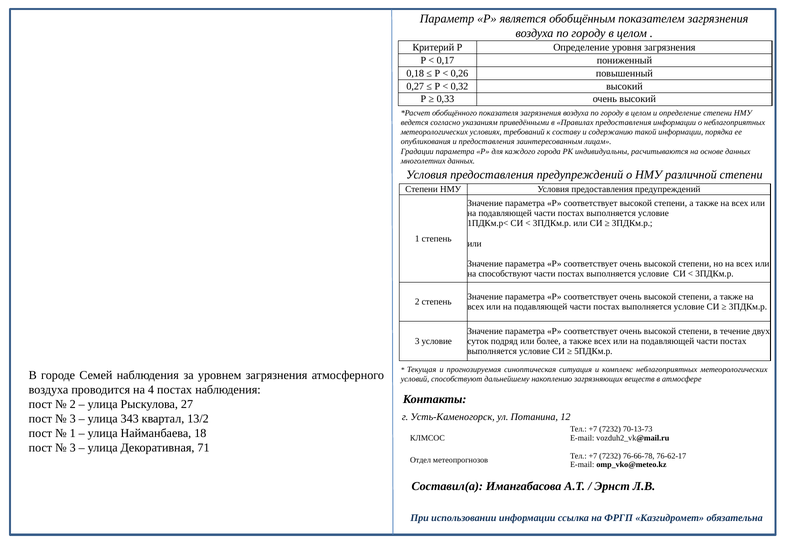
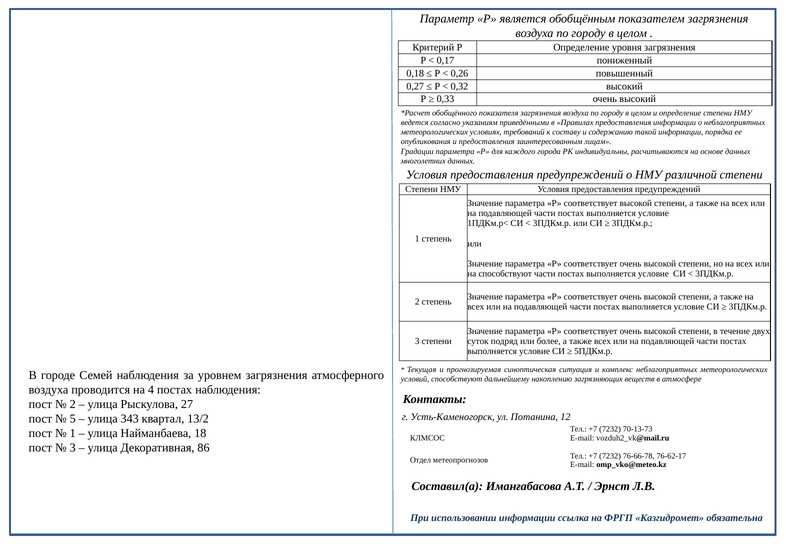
3 условие: условие -> степени
3 at (73, 419): 3 -> 5
71: 71 -> 86
